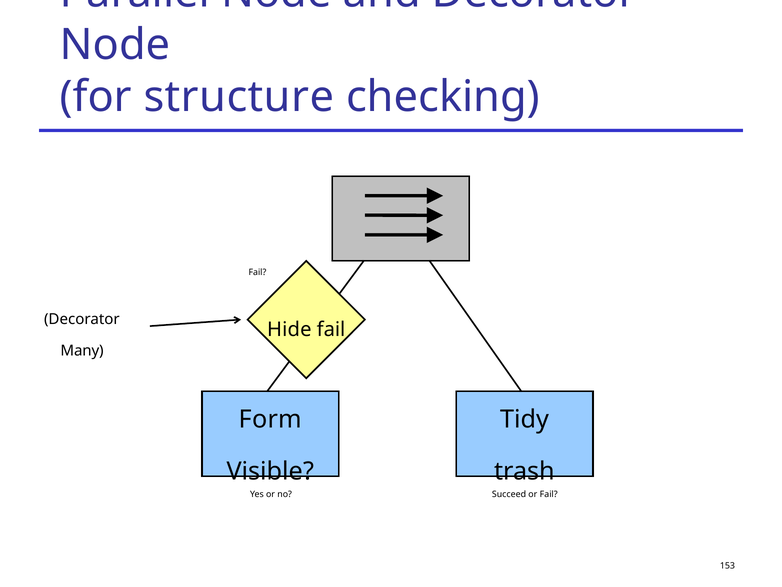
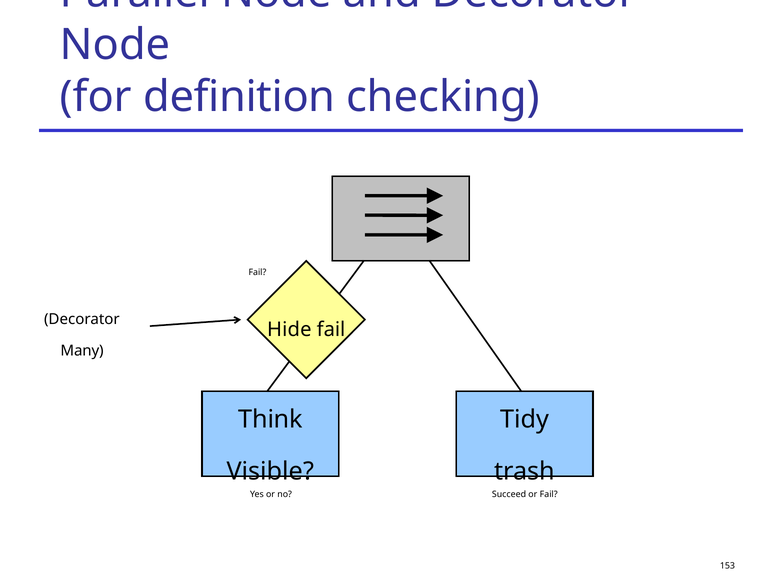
structure: structure -> definition
Form: Form -> Think
